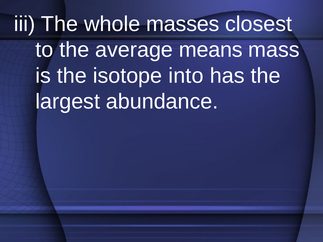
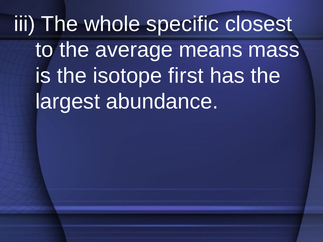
masses: masses -> specific
into: into -> first
